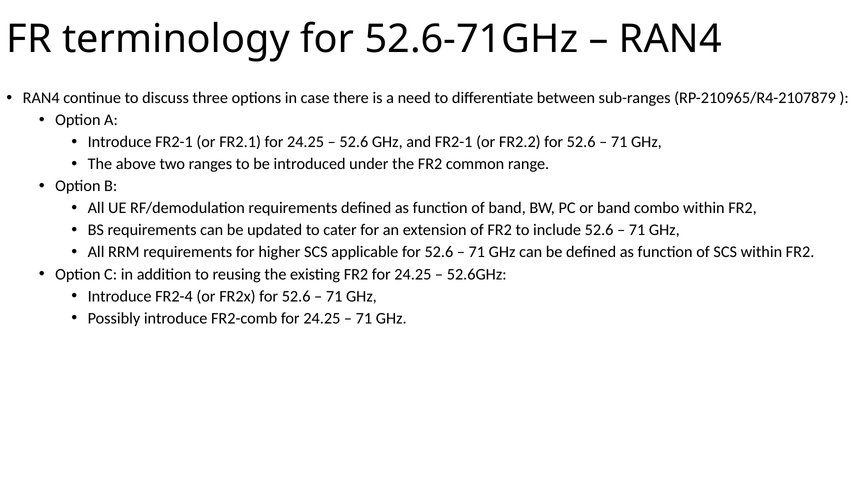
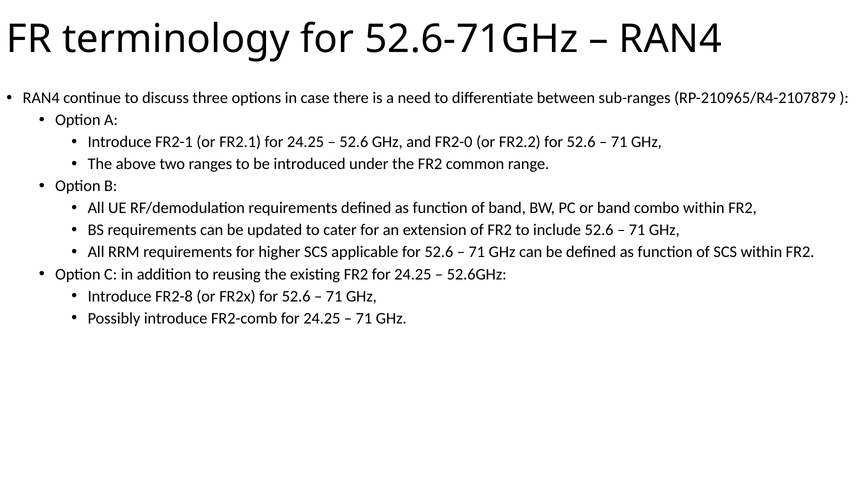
and FR2-1: FR2-1 -> FR2-0
FR2-4: FR2-4 -> FR2-8
